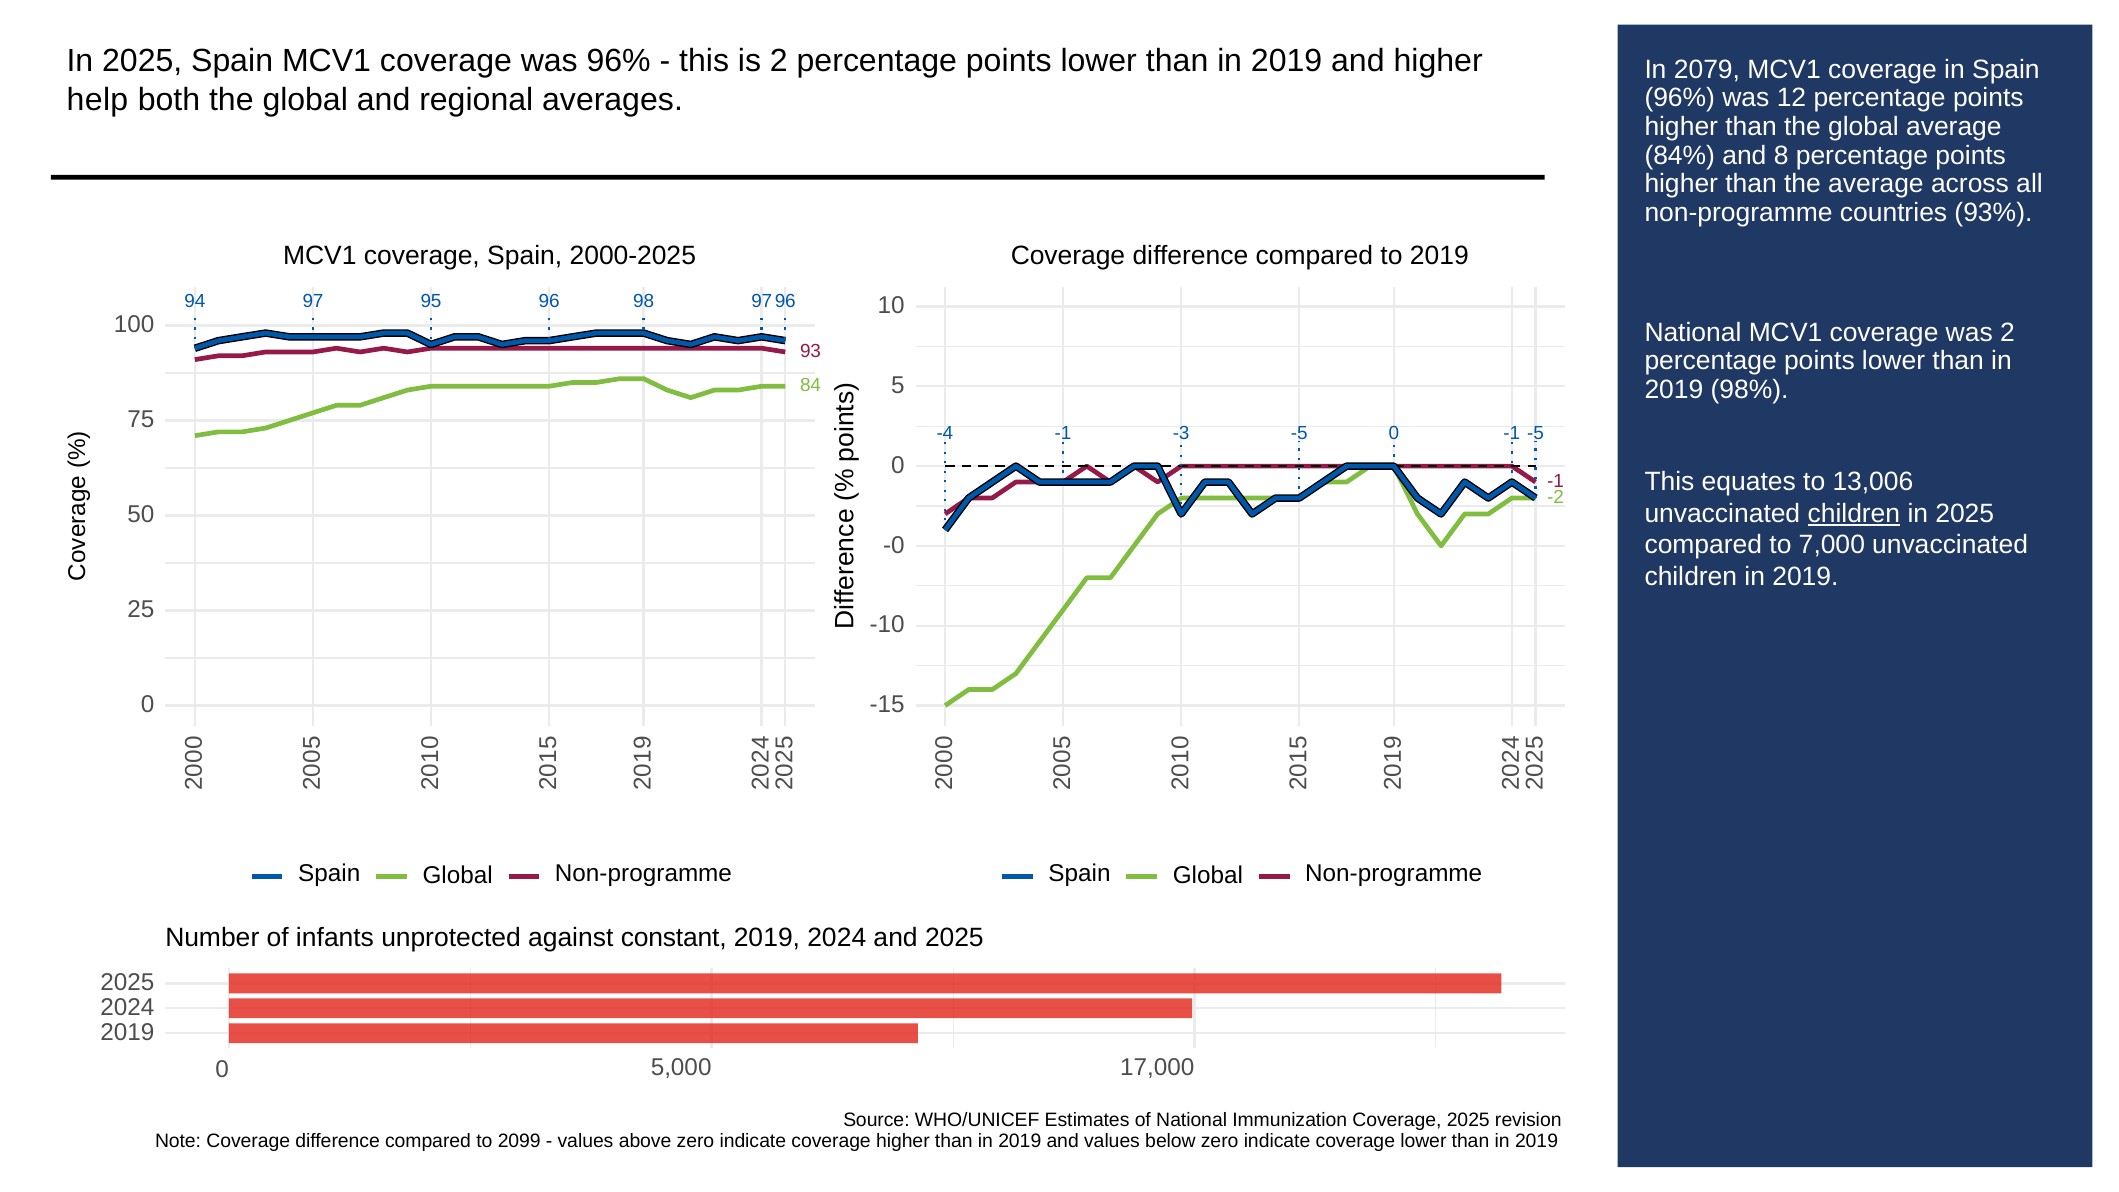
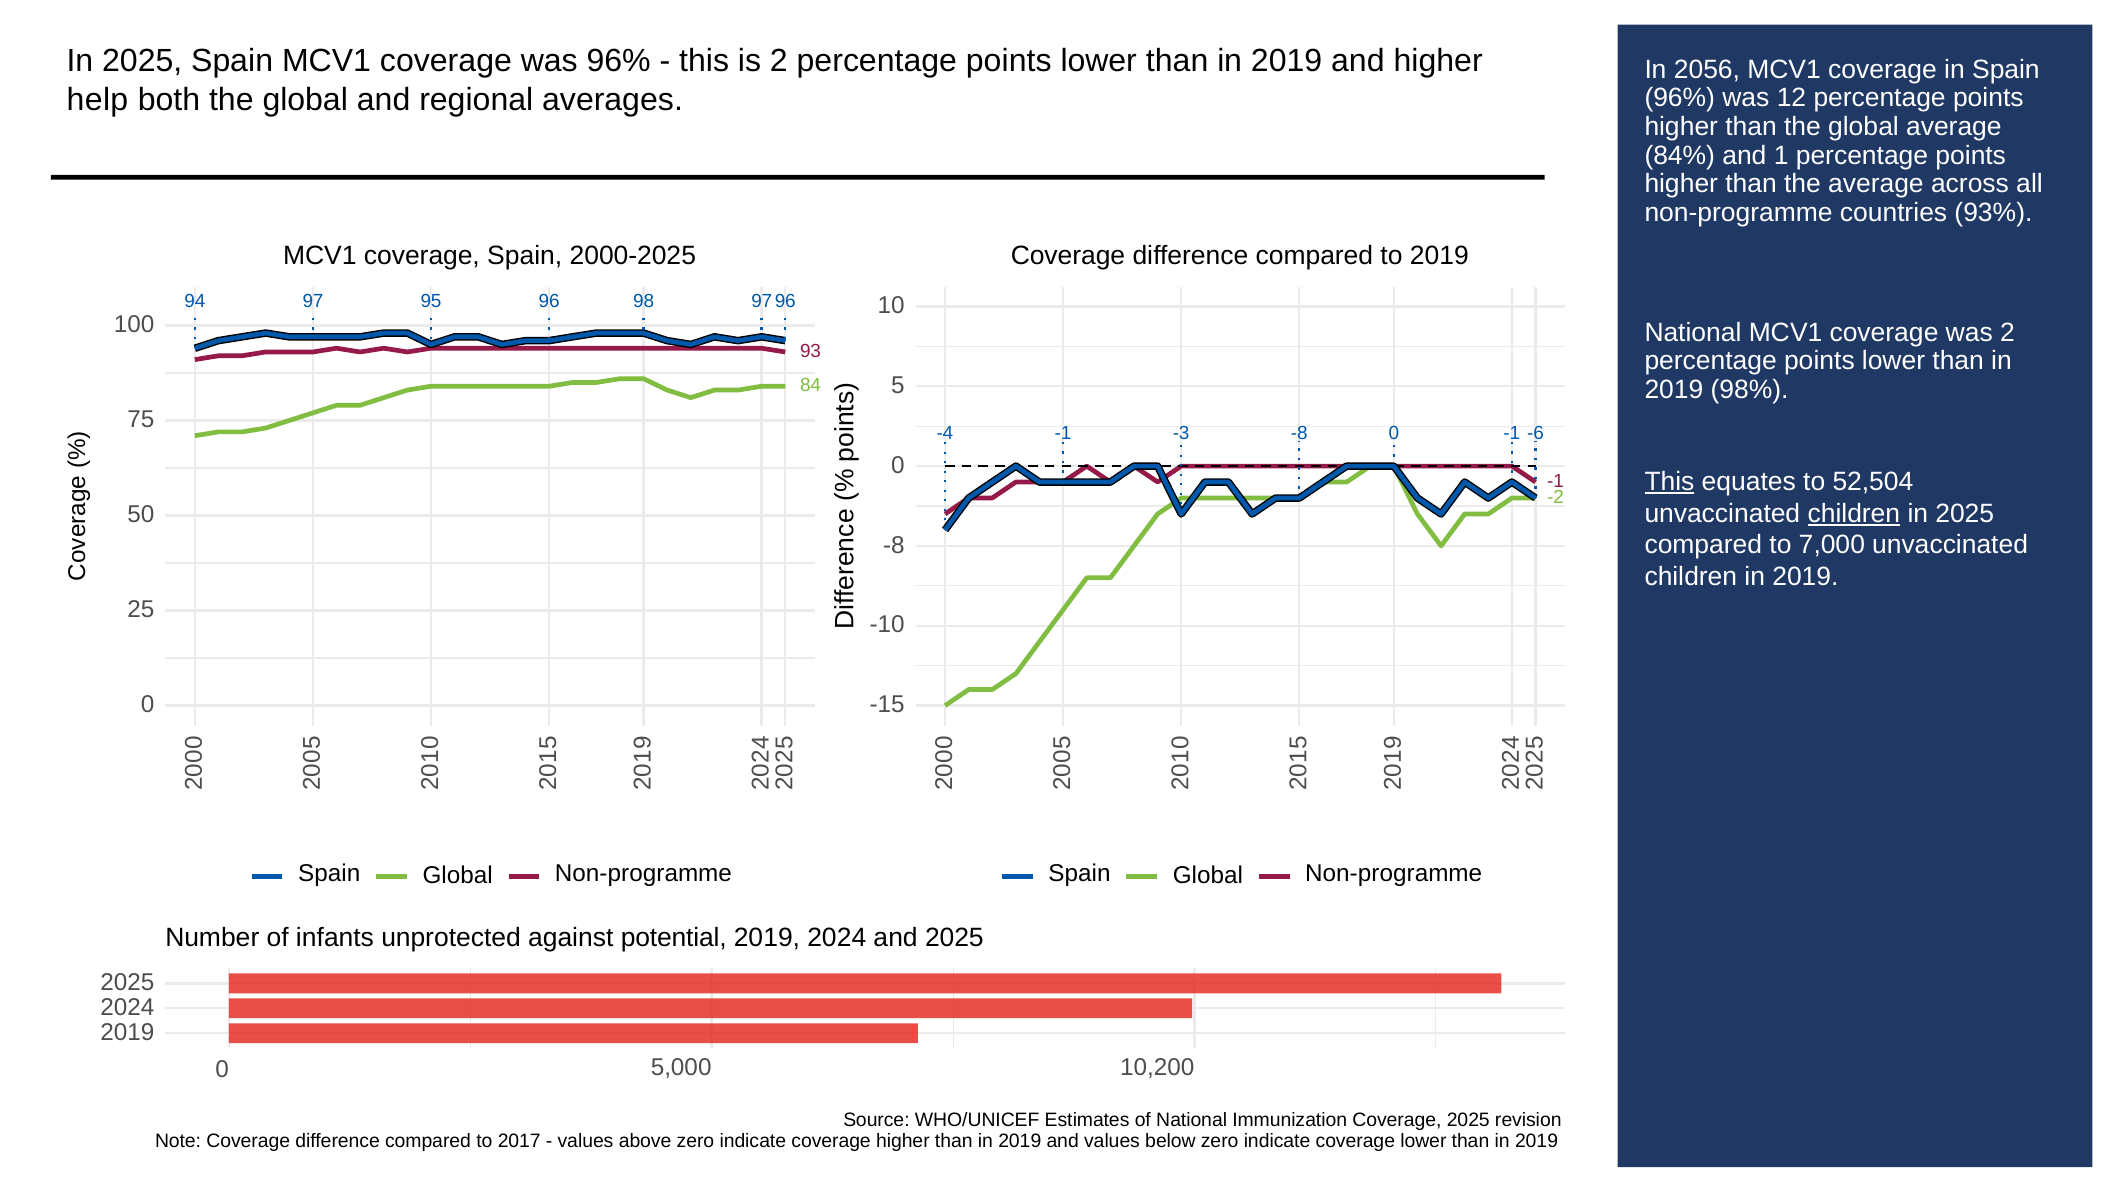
2079: 2079 -> 2056
and 8: 8 -> 1
-3 -5: -5 -> -8
-1 -5: -5 -> -6
This at (1670, 482) underline: none -> present
13,006: 13,006 -> 52,504
-0 at (894, 545): -0 -> -8
constant: constant -> potential
17,000: 17,000 -> 10,200
2099: 2099 -> 2017
